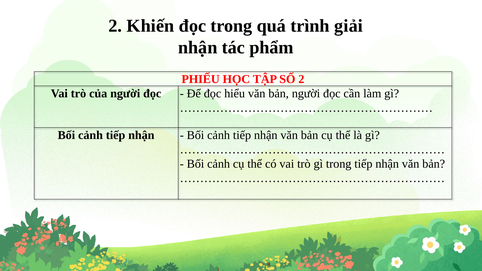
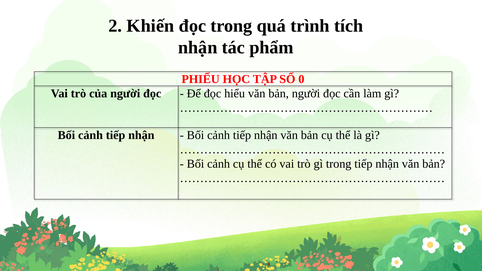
giải: giải -> tích
SỐ 2: 2 -> 0
